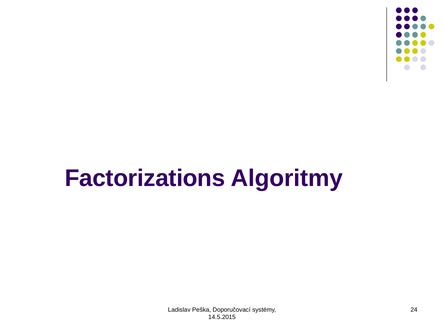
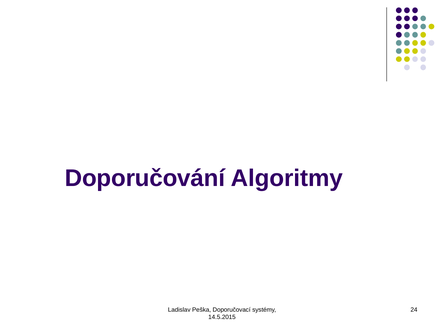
Factorizations: Factorizations -> Doporučování
